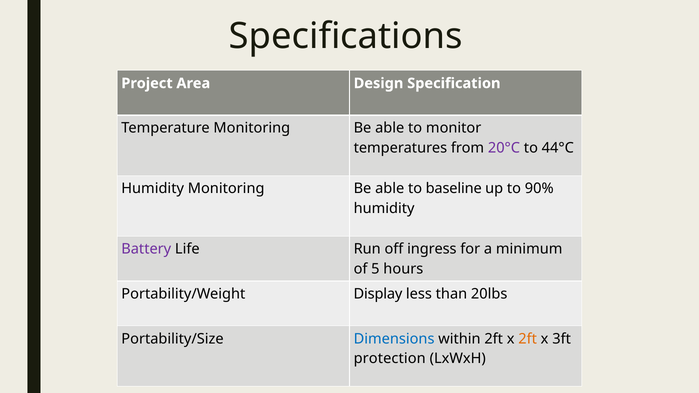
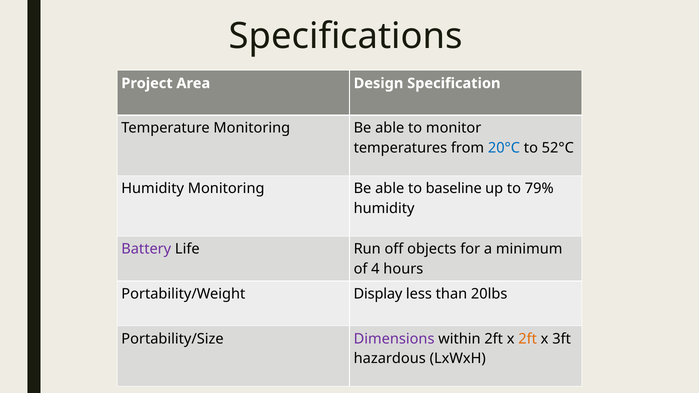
20°C colour: purple -> blue
44°C: 44°C -> 52°C
90%: 90% -> 79%
ingress: ingress -> objects
5: 5 -> 4
Dimensions colour: blue -> purple
protection: protection -> hazardous
